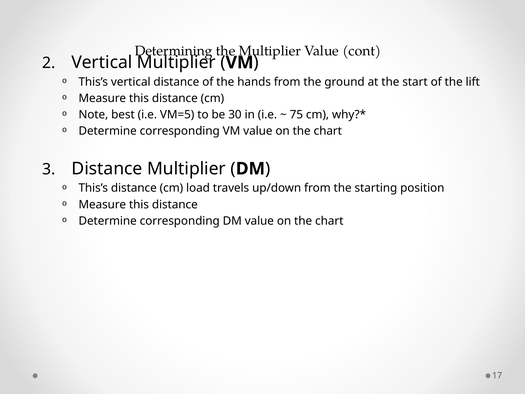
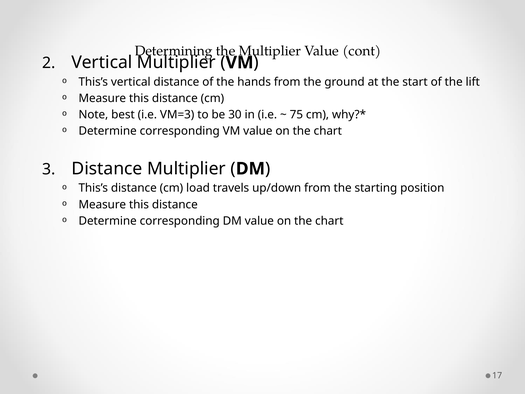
VM=5: VM=5 -> VM=3
